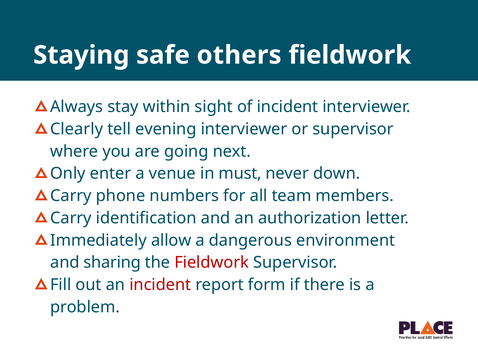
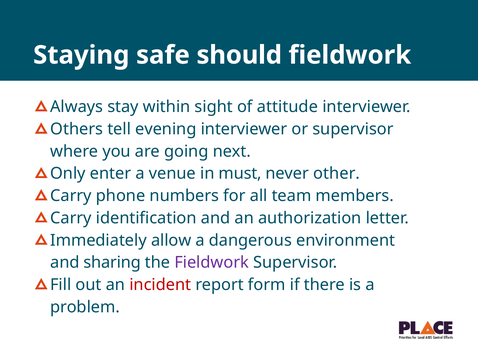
others: others -> should
of incident: incident -> attitude
Clearly: Clearly -> Others
down: down -> other
Fieldwork at (212, 263) colour: red -> purple
